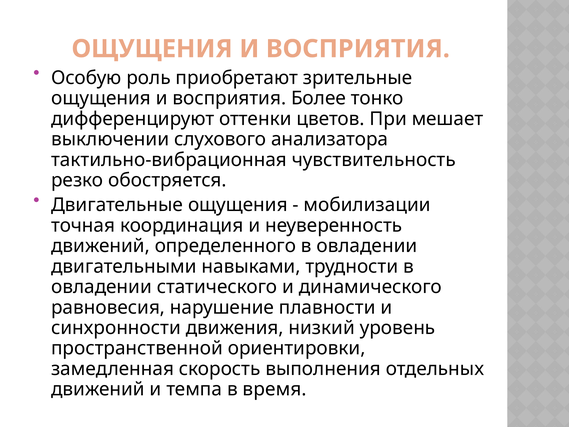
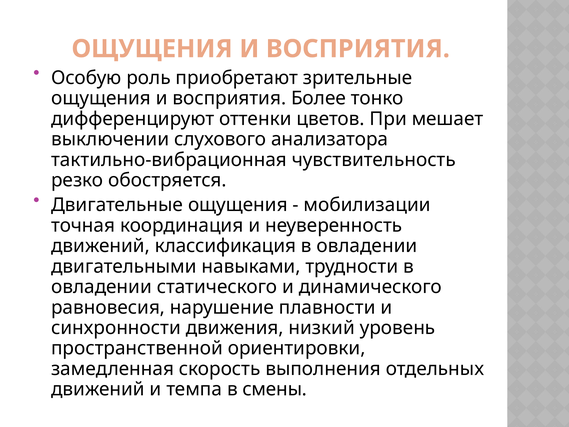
определенного: определенного -> классификация
время: время -> смены
